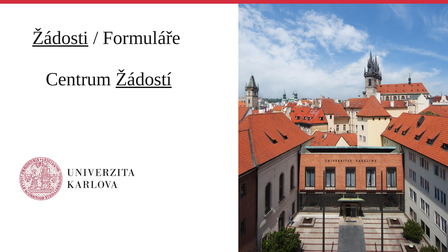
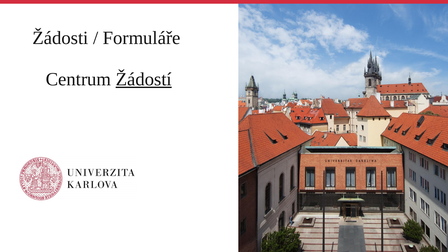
Žádosti underline: present -> none
